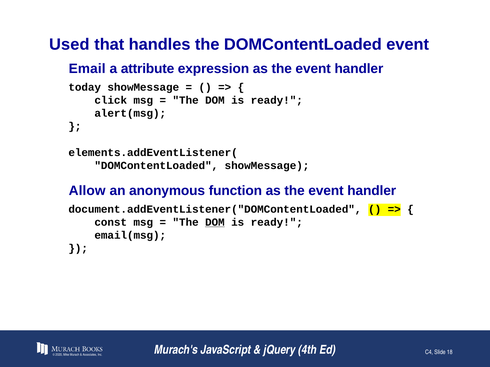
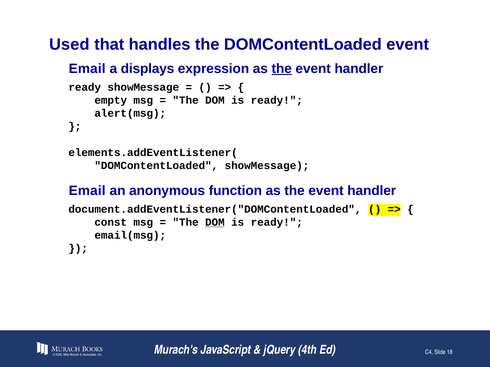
attribute: attribute -> displays
the at (282, 69) underline: none -> present
today at (85, 87): today -> ready
click: click -> empty
Allow at (87, 191): Allow -> Email
